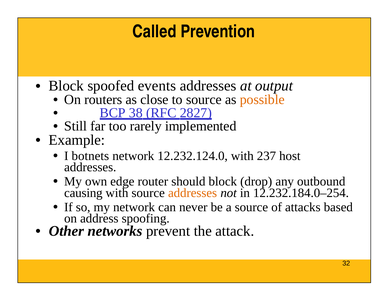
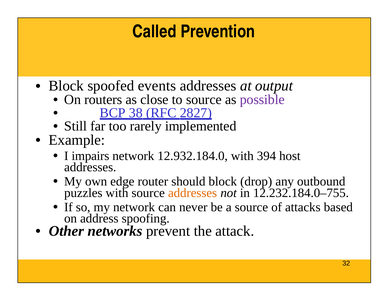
possible colour: orange -> purple
botnets: botnets -> impairs
12.232.124.0: 12.232.124.0 -> 12.932.184.0
237: 237 -> 394
causing: causing -> puzzles
12.232.184.0–254: 12.232.184.0–254 -> 12.232.184.0–755
